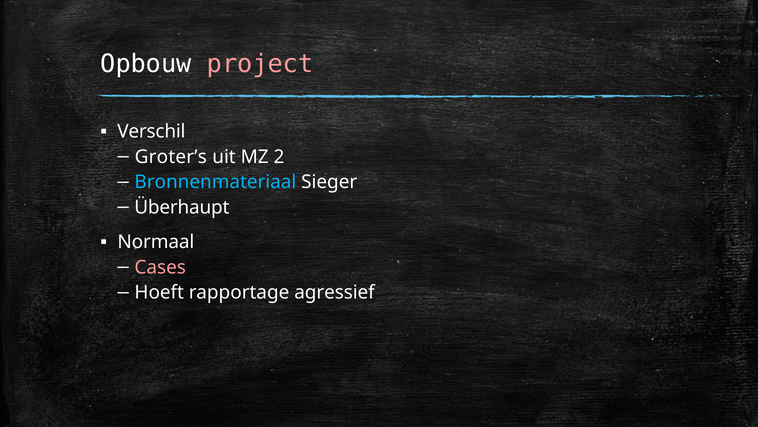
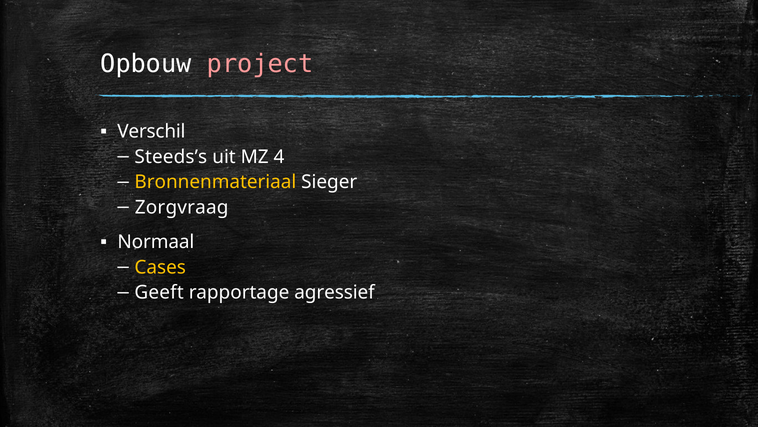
Groter’s: Groter’s -> Steeds’s
2: 2 -> 4
Bronnenmateriaal colour: light blue -> yellow
Überhaupt: Überhaupt -> Zorgvraag
Cases colour: pink -> yellow
Hoeft: Hoeft -> Geeft
